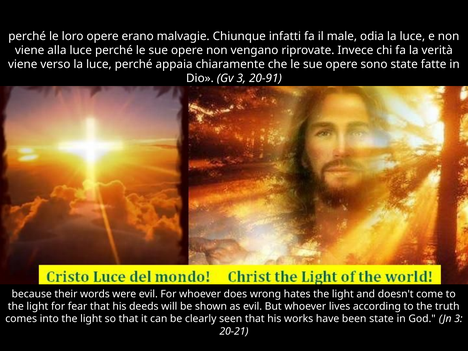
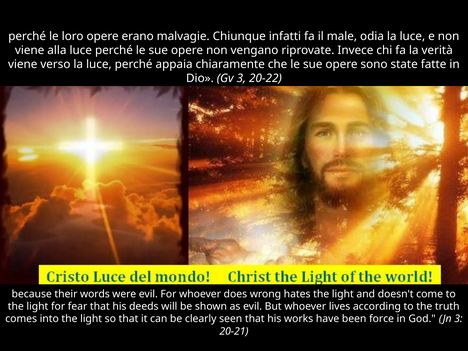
20-91: 20-91 -> 20-22
been state: state -> force
